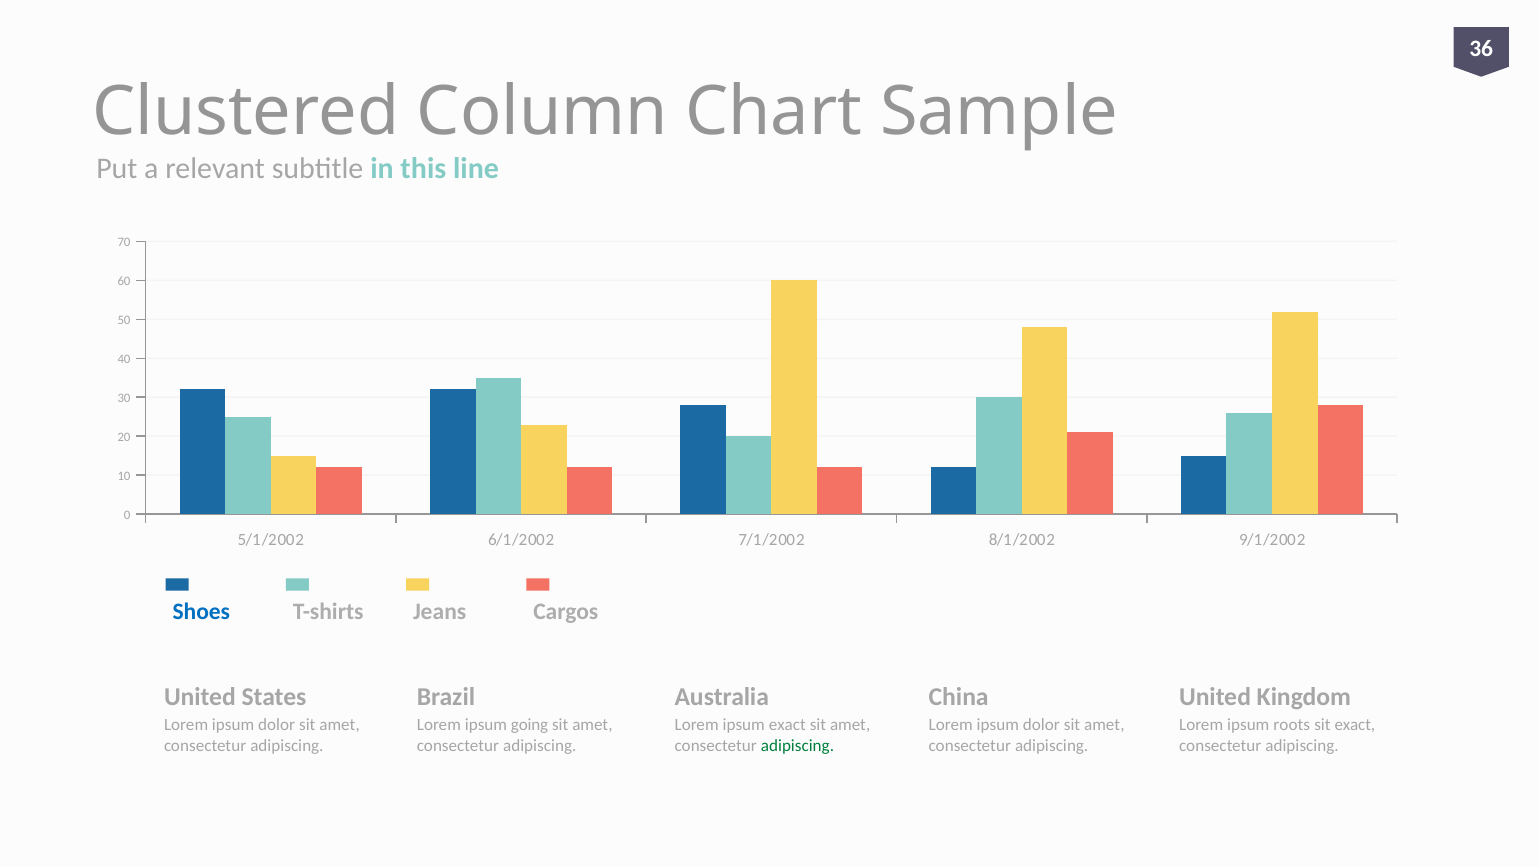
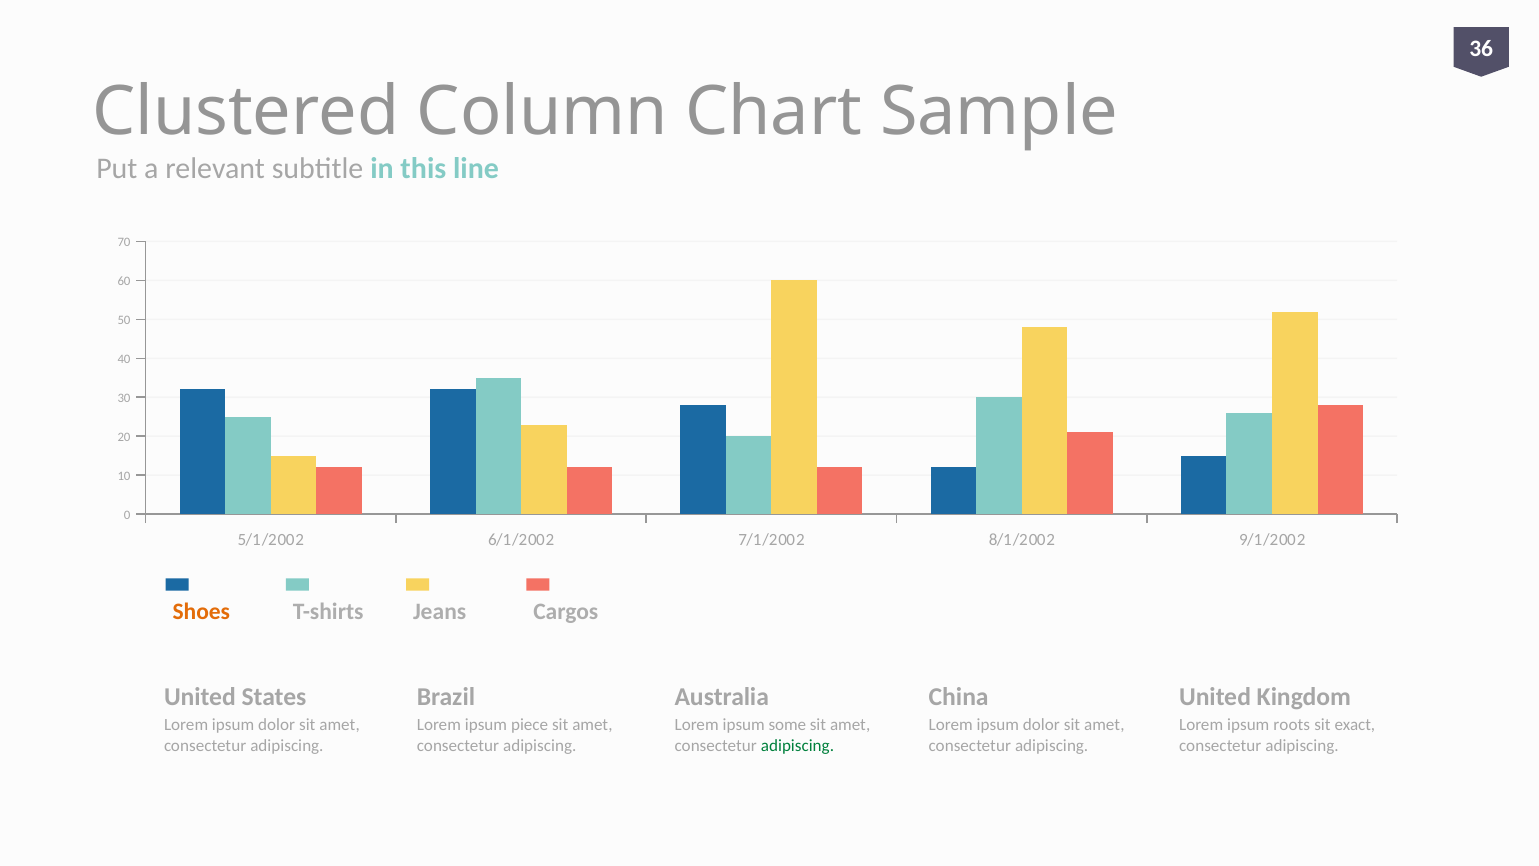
Shoes colour: blue -> orange
going: going -> piece
ipsum exact: exact -> some
